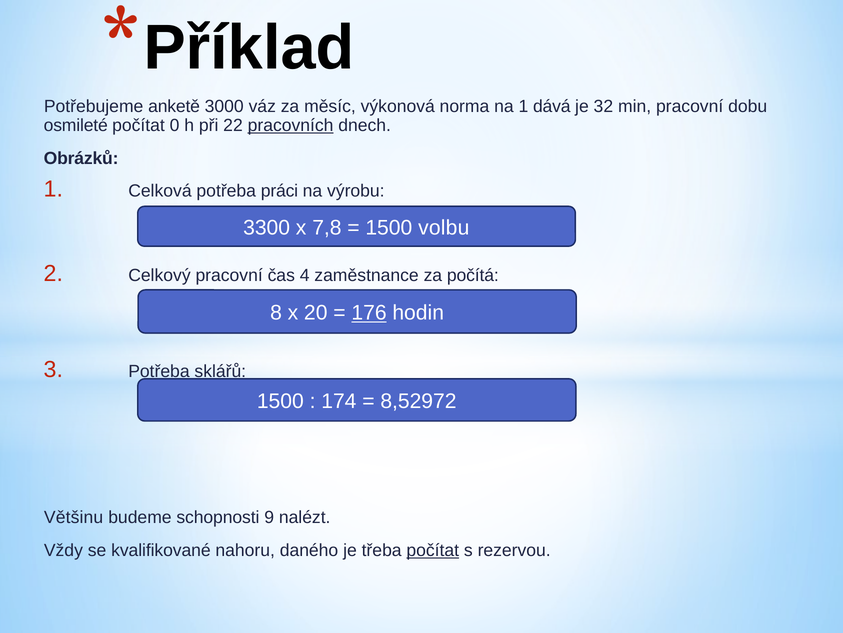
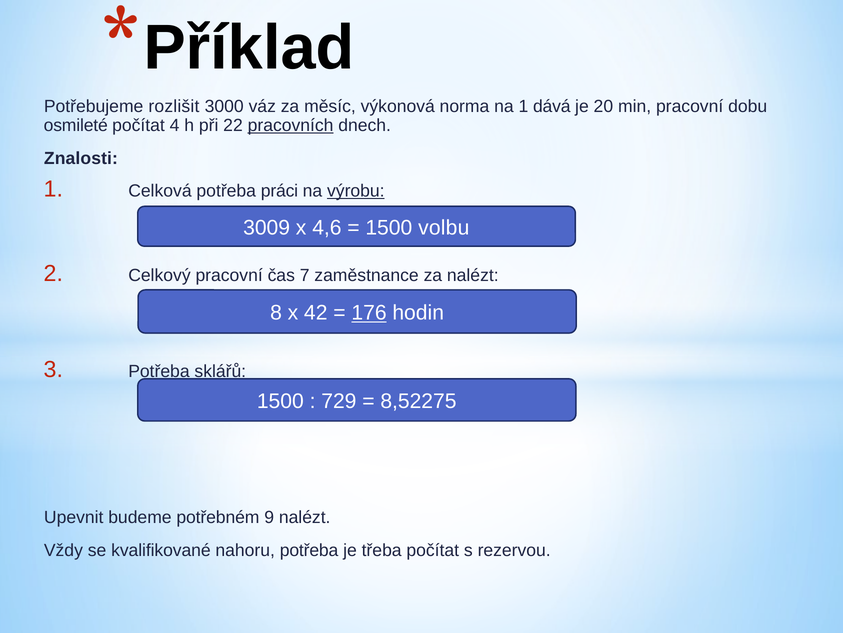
anketě: anketě -> rozlišit
32: 32 -> 20
0: 0 -> 4
Obrázků: Obrázků -> Znalosti
výrobu underline: none -> present
3300: 3300 -> 3009
7,8: 7,8 -> 4,6
4: 4 -> 7
za počítá: počítá -> nalézt
20: 20 -> 42
174: 174 -> 729
8,52972: 8,52972 -> 8,52275
Většinu: Většinu -> Upevnit
schopnosti: schopnosti -> potřebném
nahoru daného: daného -> potřeba
počítat at (433, 550) underline: present -> none
